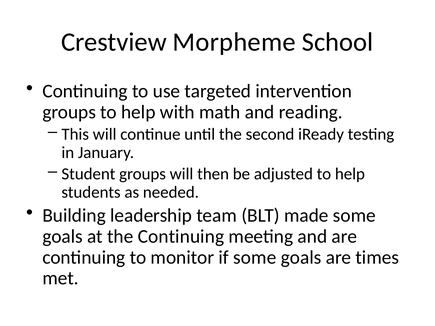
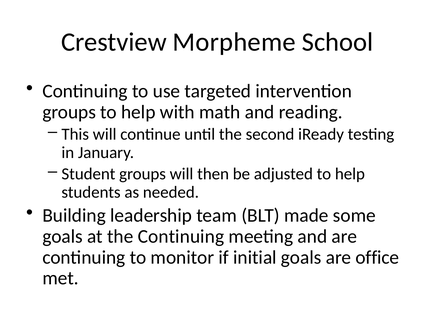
if some: some -> initial
times: times -> office
